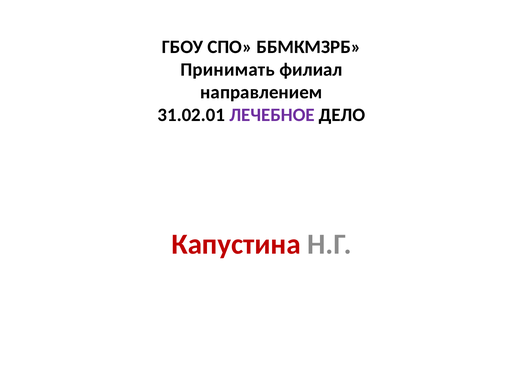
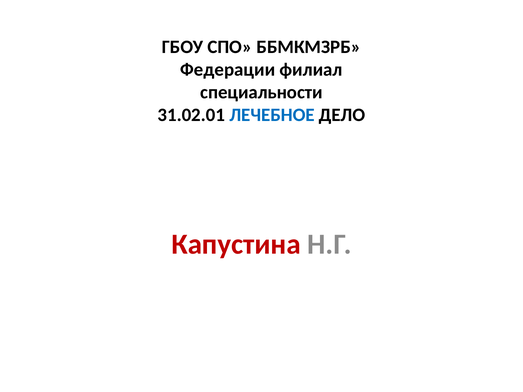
Принимать: Принимать -> Федерации
направлением: направлением -> специальности
ЛЕЧЕБНОЕ colour: purple -> blue
